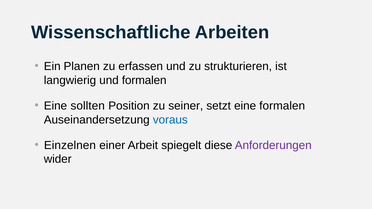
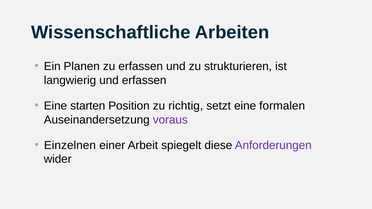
und formalen: formalen -> erfassen
sollten: sollten -> starten
seiner: seiner -> richtig
voraus colour: blue -> purple
